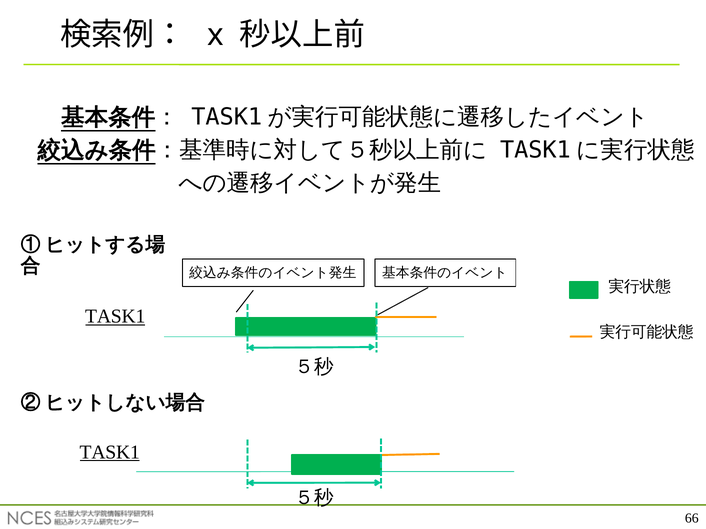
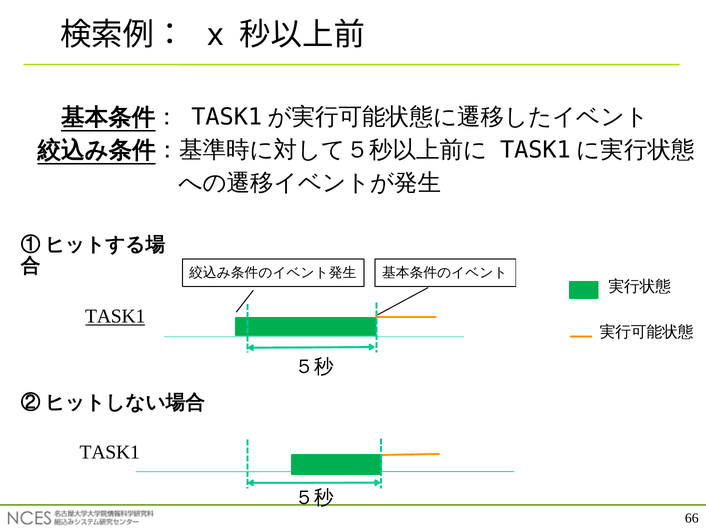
TASK1 at (110, 453) underline: present -> none
